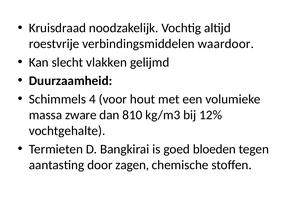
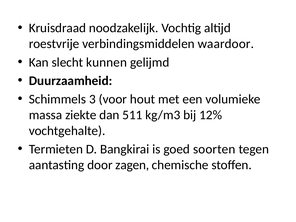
vlakken: vlakken -> kunnen
4: 4 -> 3
zware: zware -> ziekte
810: 810 -> 511
bloeden: bloeden -> soorten
